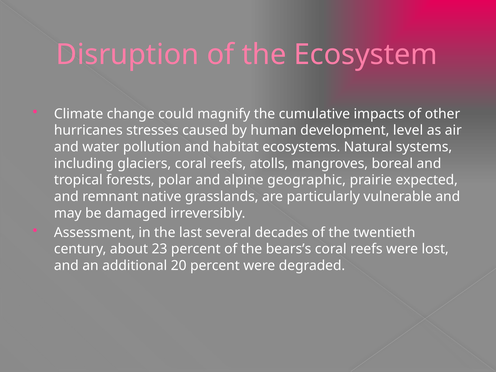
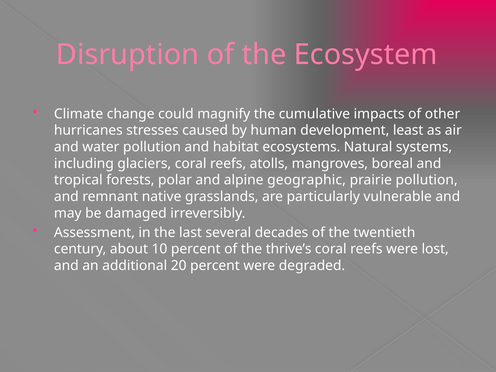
level: level -> least
prairie expected: expected -> pollution
23: 23 -> 10
bears’s: bears’s -> thrive’s
